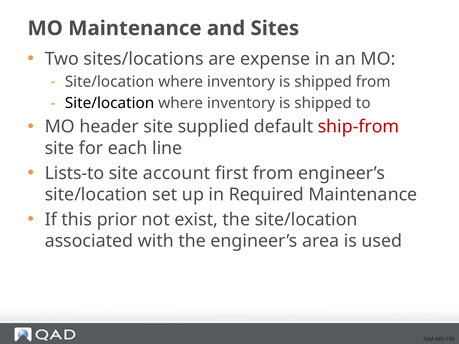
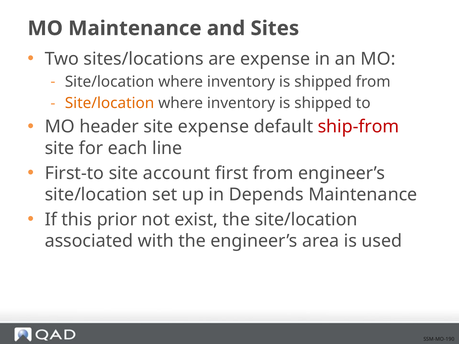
Site/location at (110, 103) colour: black -> orange
site supplied: supplied -> expense
Lists-to: Lists-to -> First-to
Required: Required -> Depends
